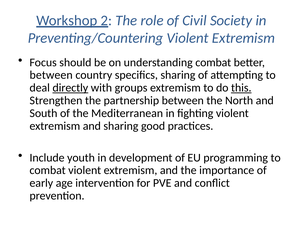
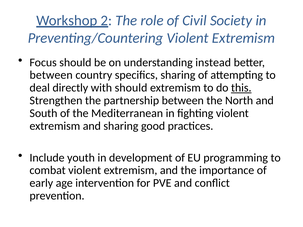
understanding combat: combat -> instead
directly underline: present -> none
with groups: groups -> should
